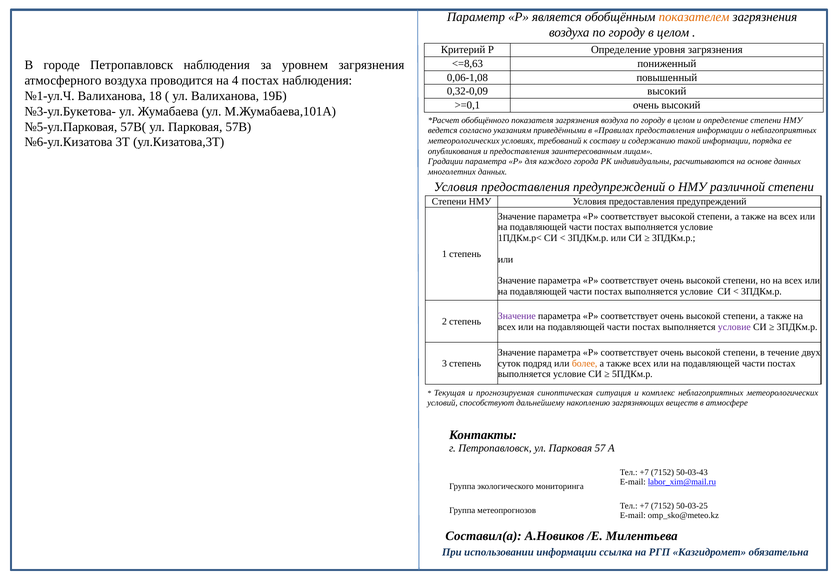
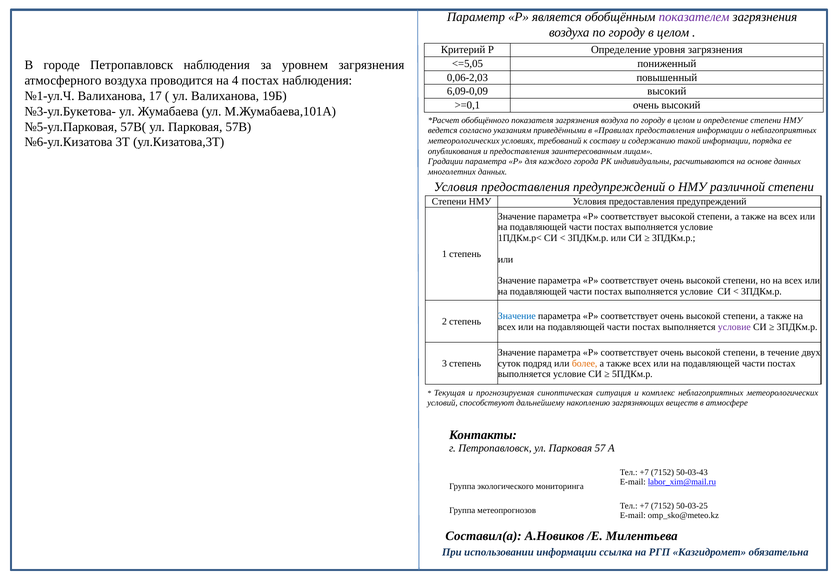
показателем colour: orange -> purple
<=8,63: <=8,63 -> <=5,05
0,06-1,08: 0,06-1,08 -> 0,06-2,03
0,32-0,09: 0,32-0,09 -> 6,09-0,09
18: 18 -> 17
Значение at (517, 316) colour: purple -> blue
